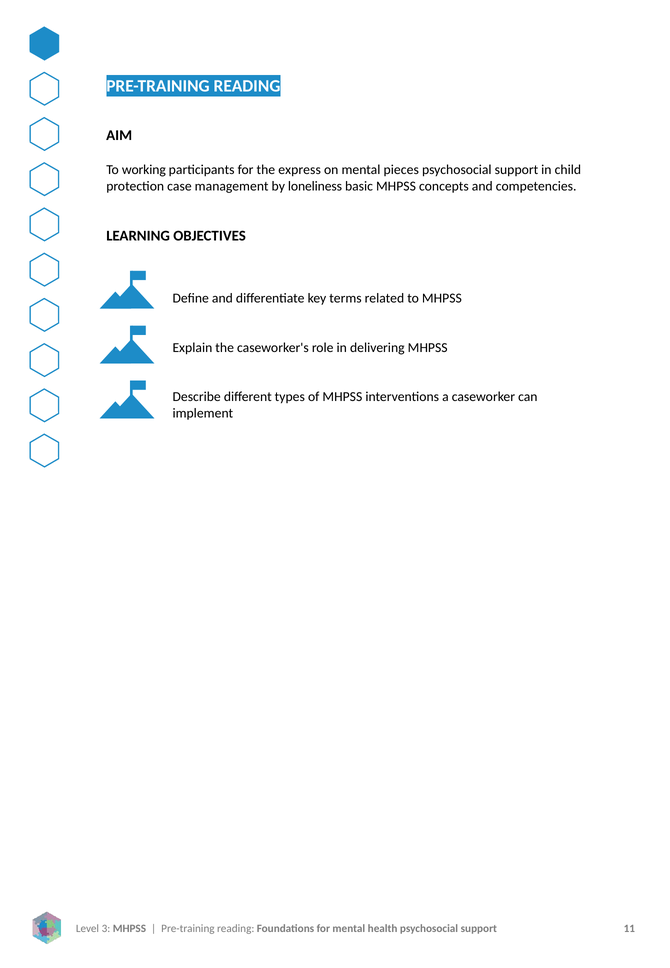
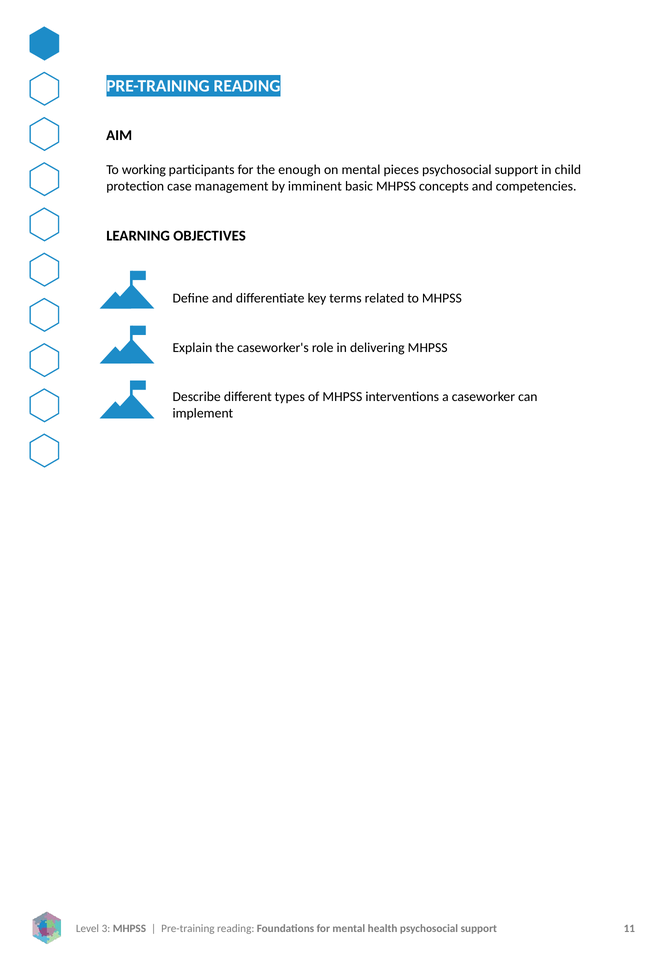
express: express -> enough
loneliness: loneliness -> imminent
